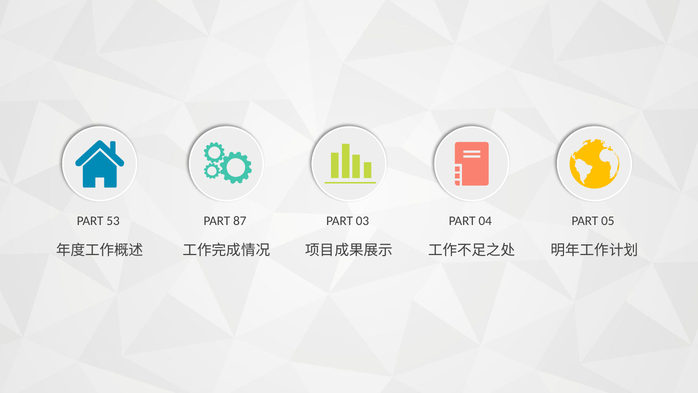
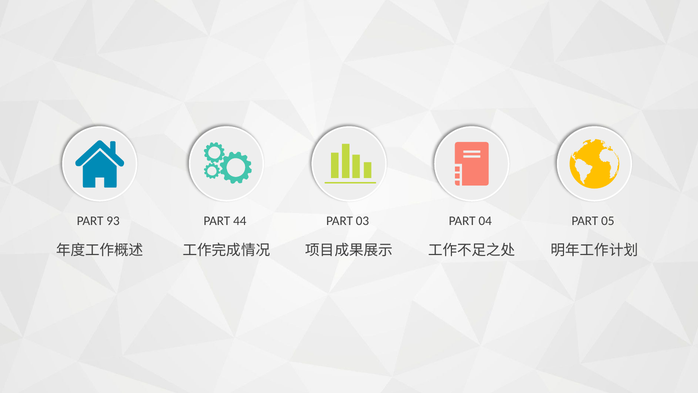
53: 53 -> 93
87: 87 -> 44
